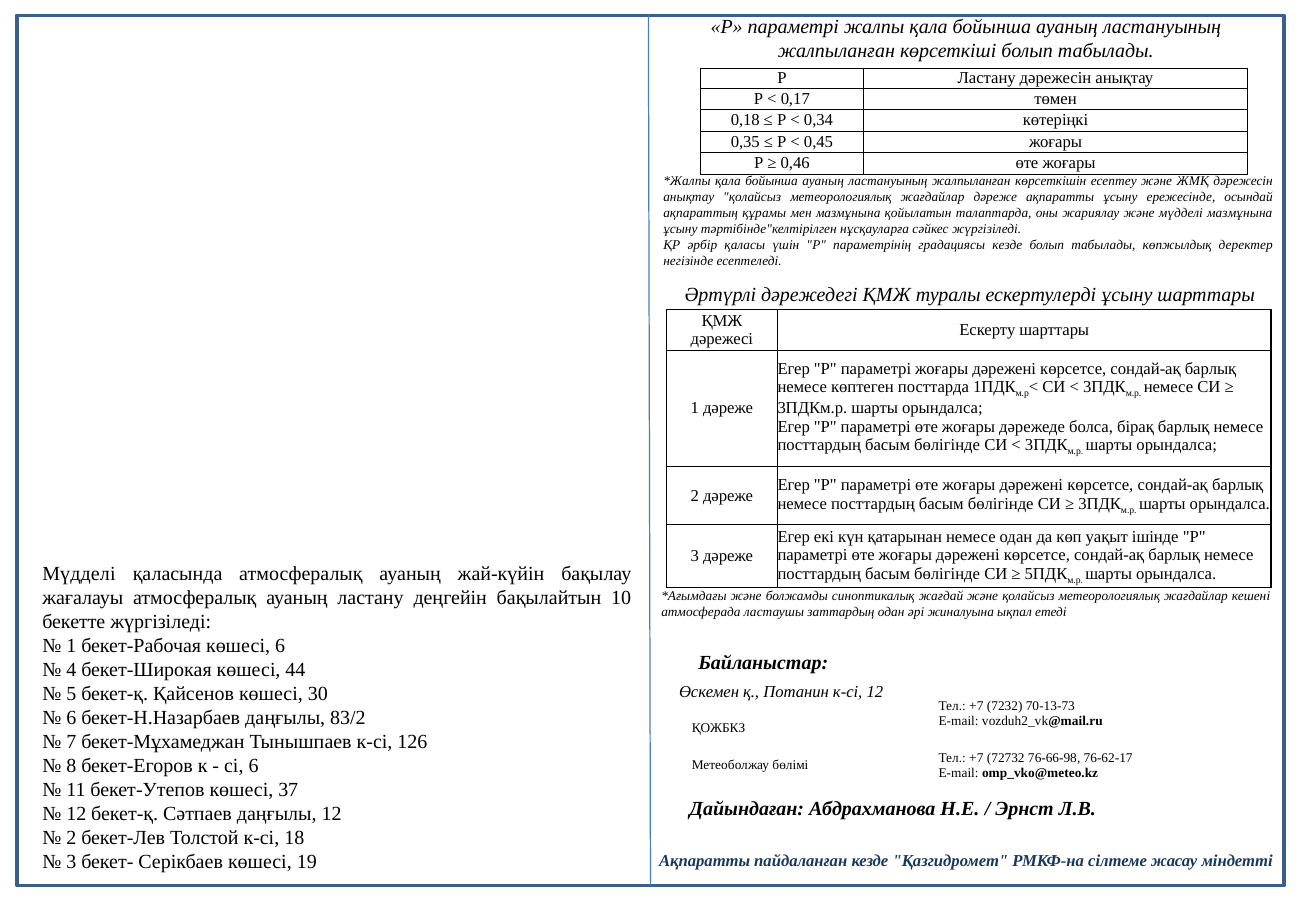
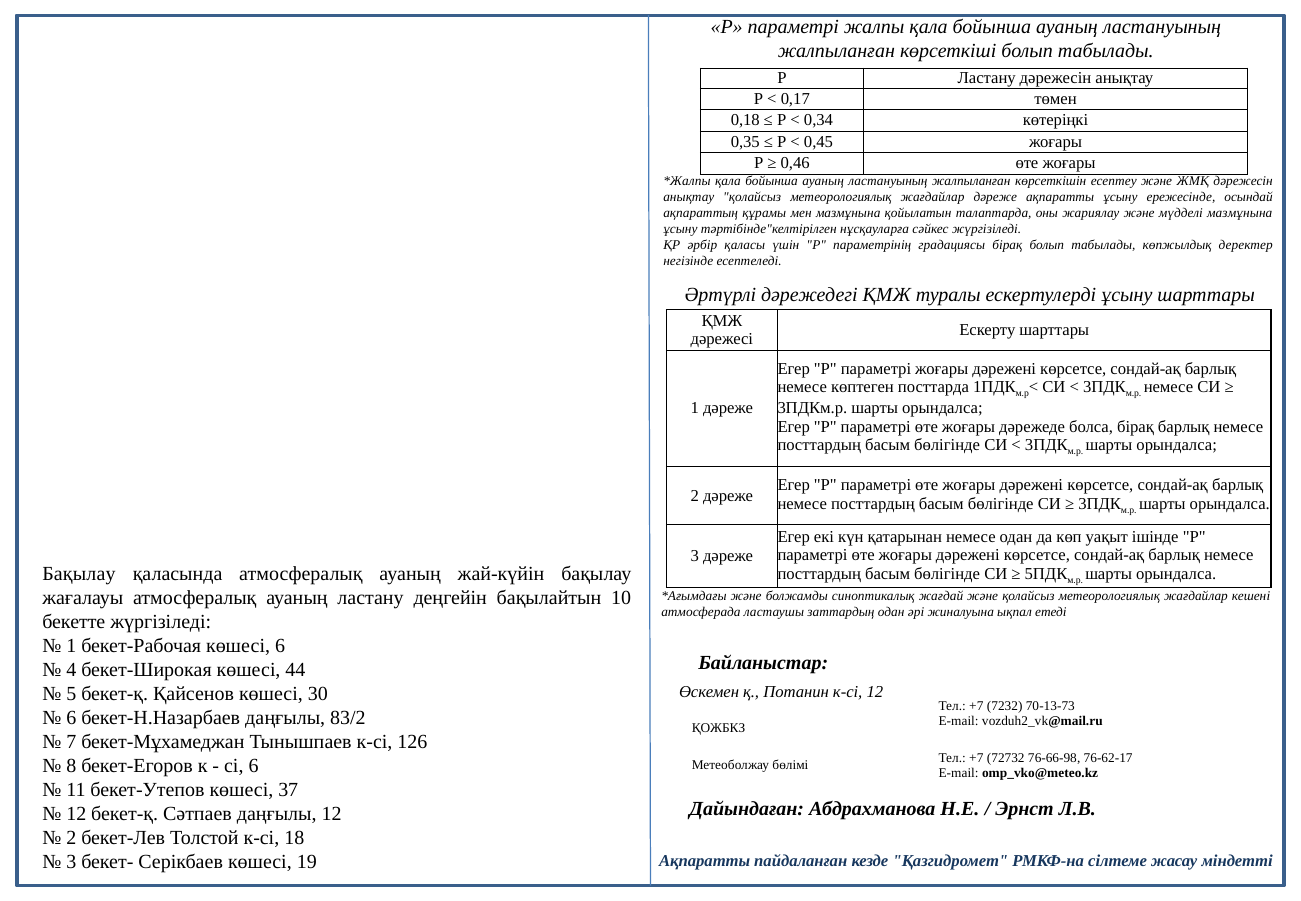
градациясы кезде: кезде -> бірақ
Мүдделі at (79, 574): Мүдделі -> Бақылау
